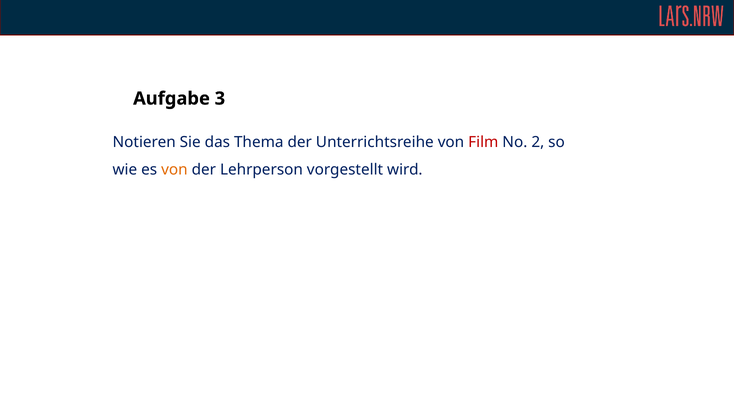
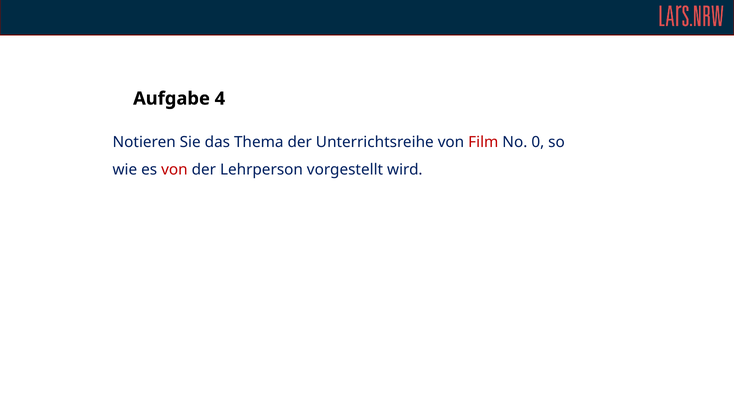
3: 3 -> 4
2: 2 -> 0
von at (174, 170) colour: orange -> red
